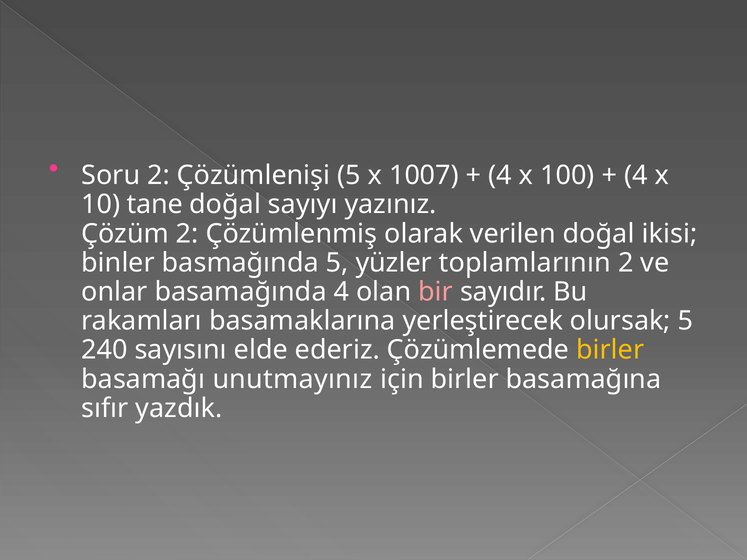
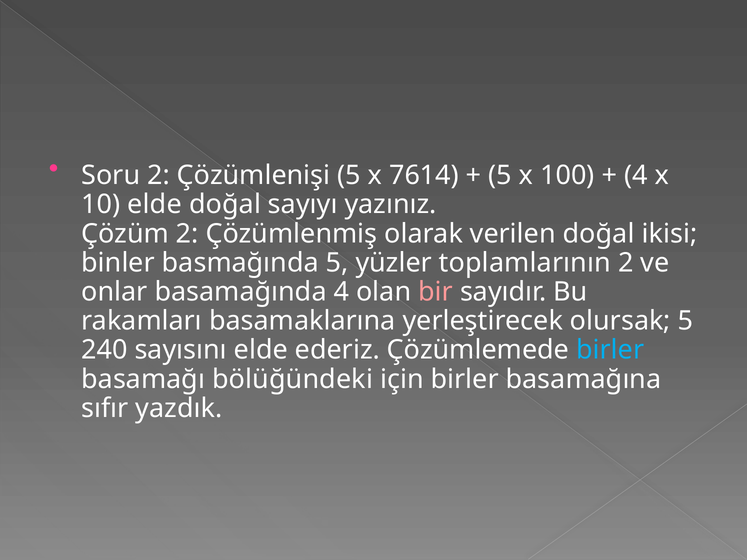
1007: 1007 -> 7614
4 at (500, 176): 4 -> 5
10 tane: tane -> elde
birler at (610, 350) colour: yellow -> light blue
unutmayınız: unutmayınız -> bölüğündeki
